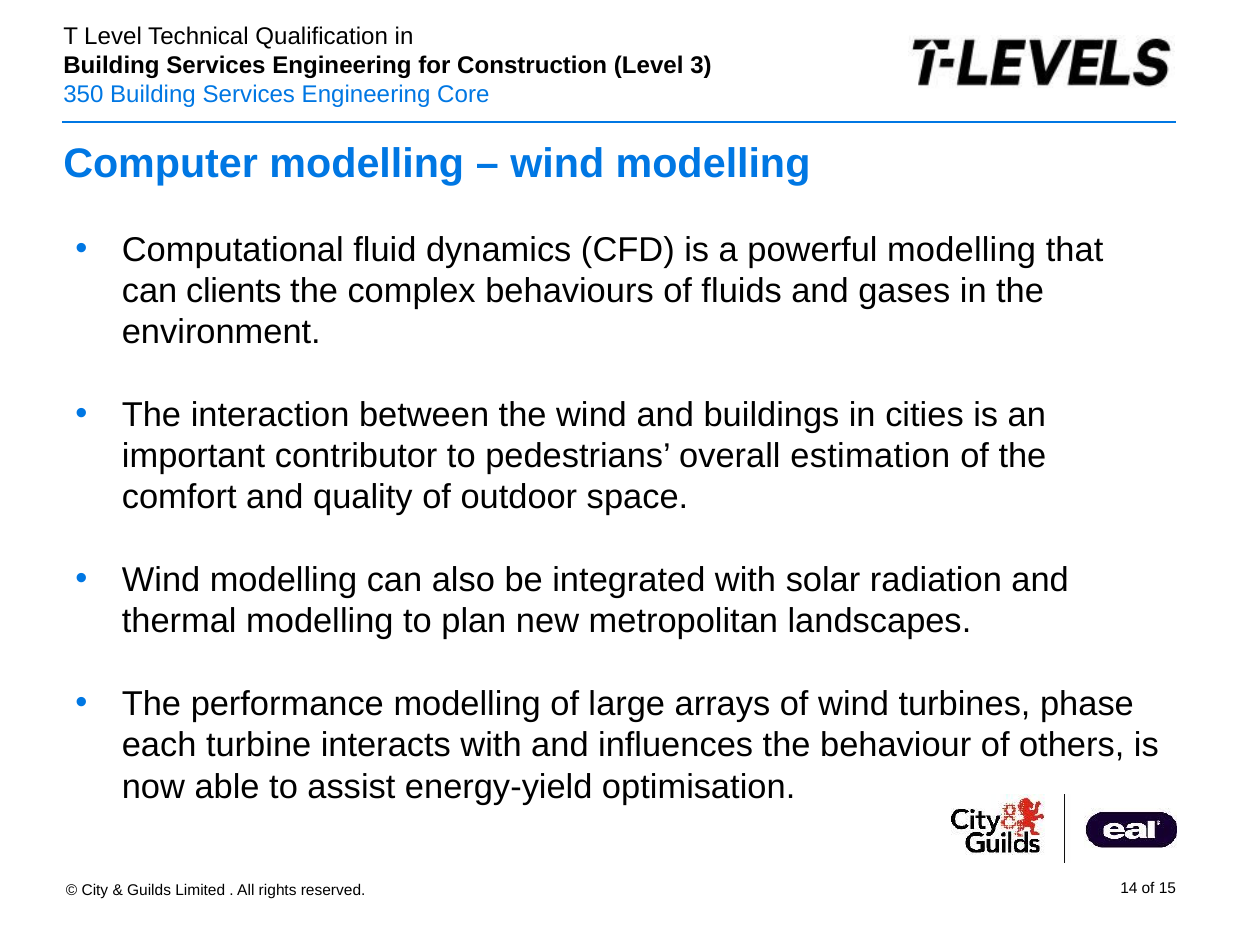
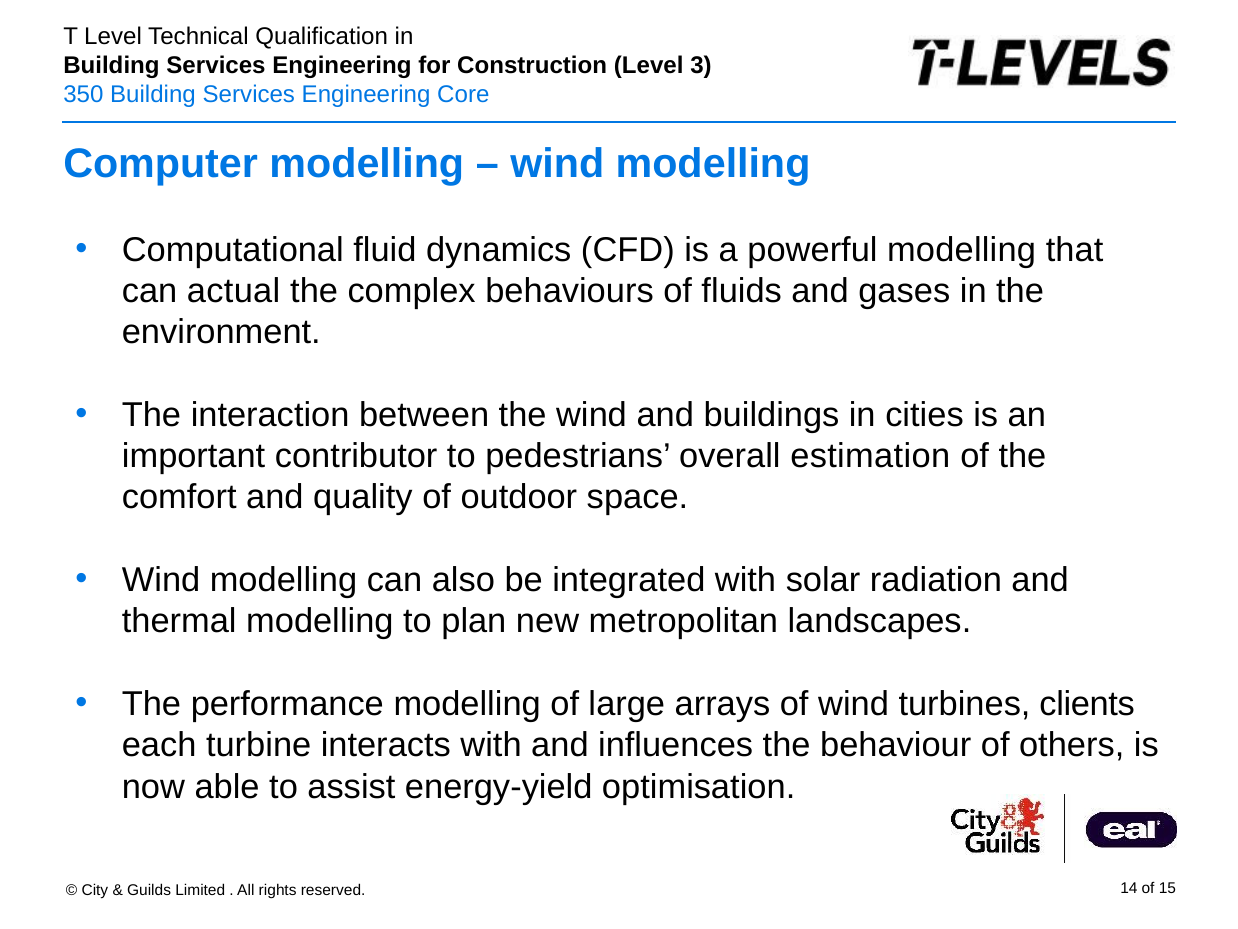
clients: clients -> actual
phase: phase -> clients
